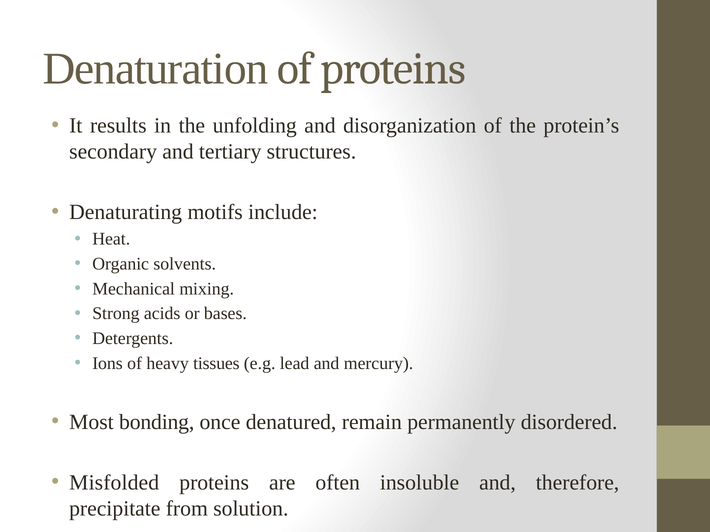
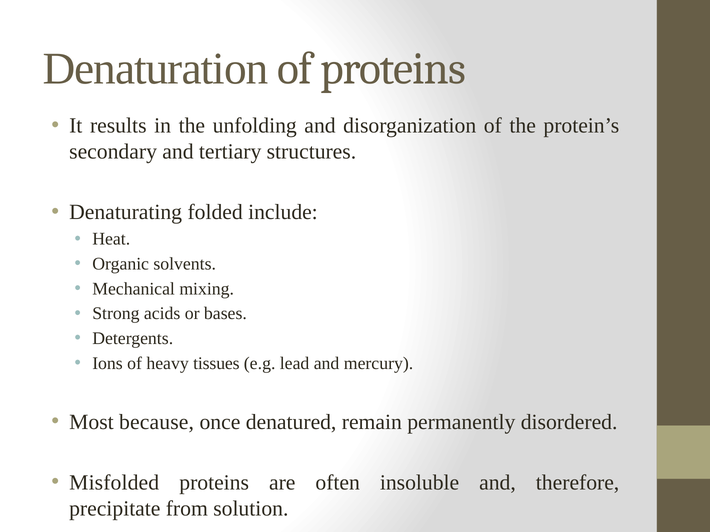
motifs: motifs -> folded
bonding: bonding -> because
